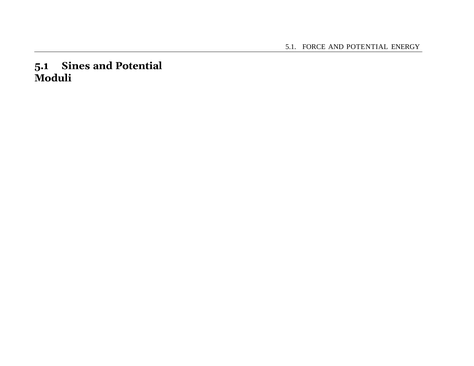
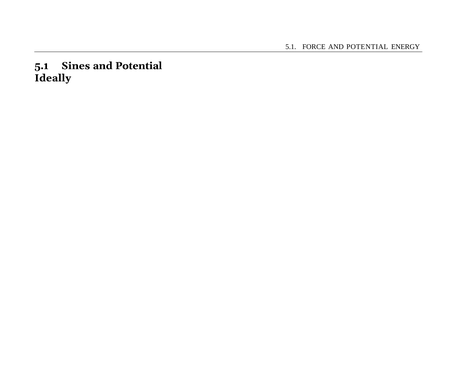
Moduli: Moduli -> Ideally
